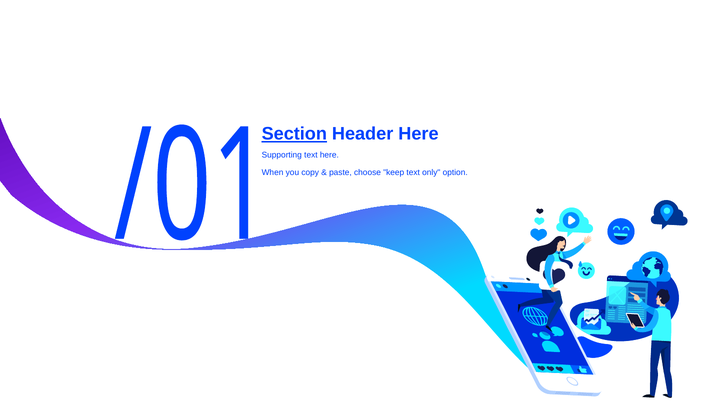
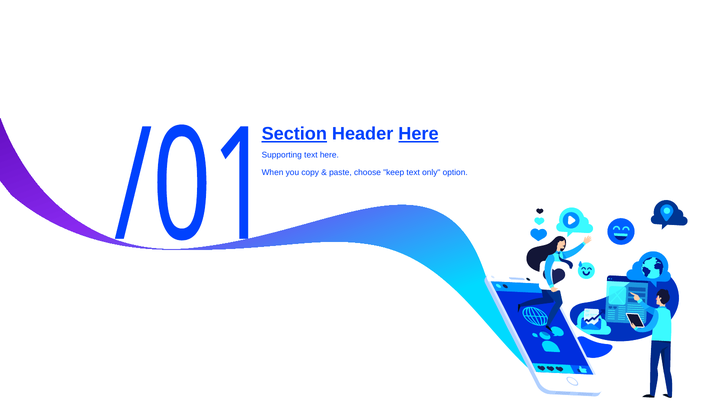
Here at (418, 134) underline: none -> present
